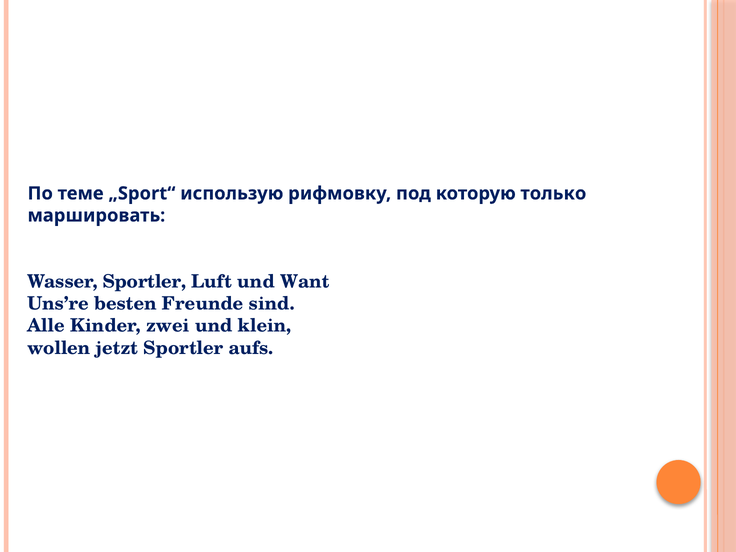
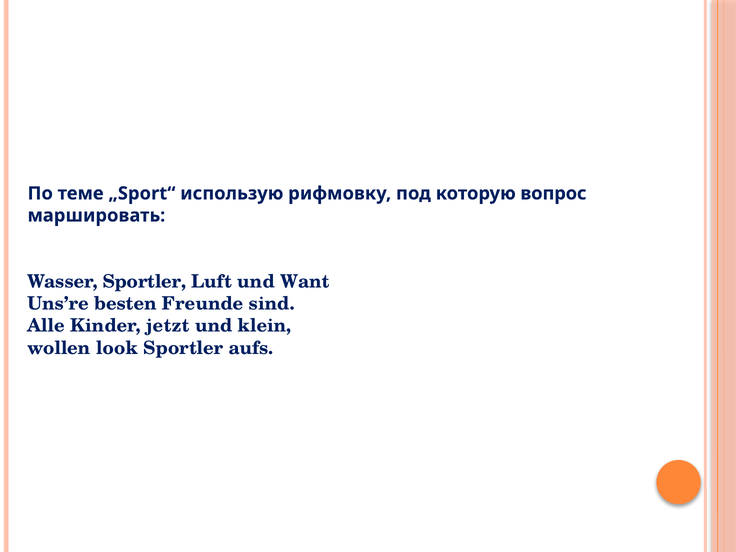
только: только -> вопрос
zwei: zwei -> jetzt
jetzt: jetzt -> look
